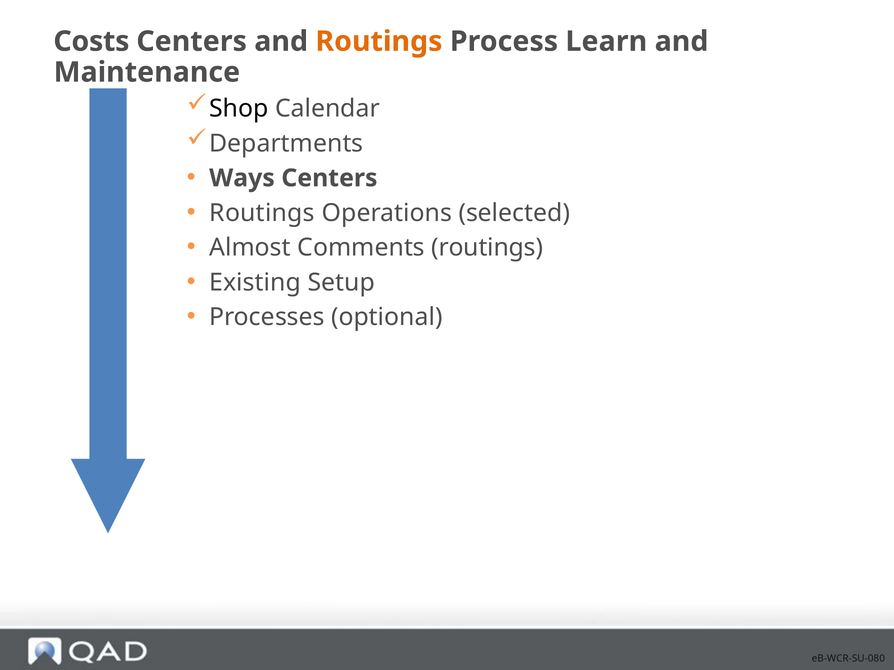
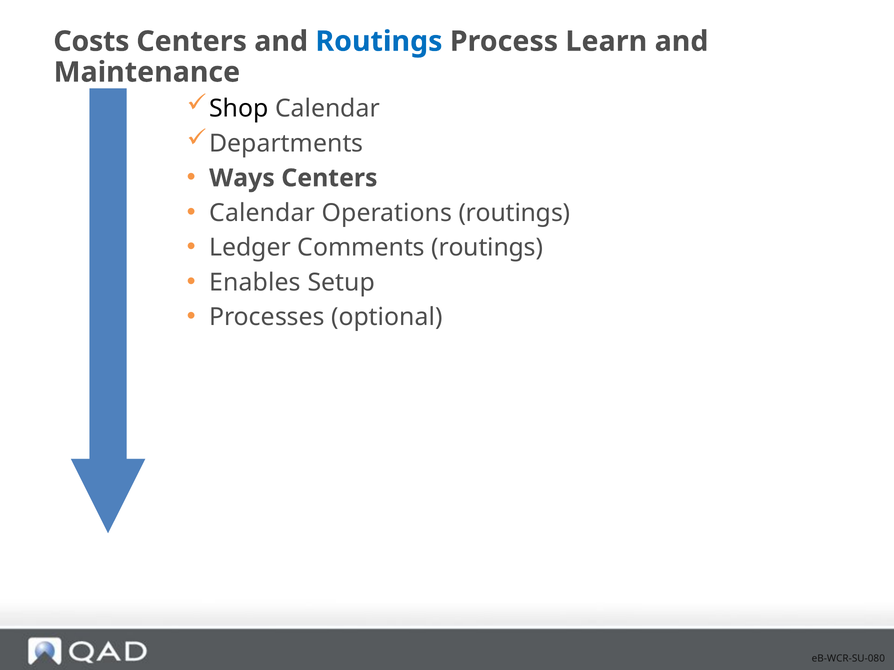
Routings at (379, 41) colour: orange -> blue
Routings at (262, 213): Routings -> Calendar
Operations selected: selected -> routings
Almost: Almost -> Ledger
Existing: Existing -> Enables
